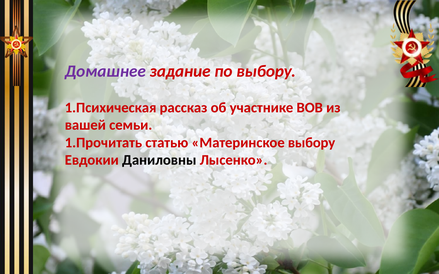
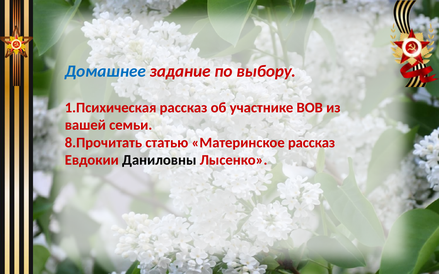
Домашнее colour: purple -> blue
1.Прочитать: 1.Прочитать -> 8.Прочитать
Материнское выбору: выбору -> рассказ
